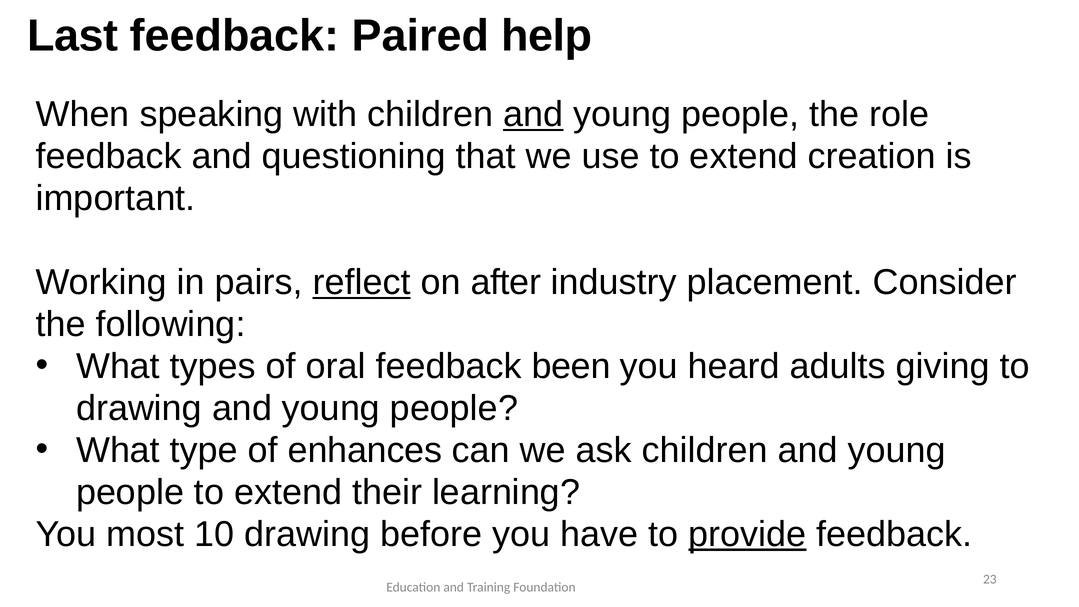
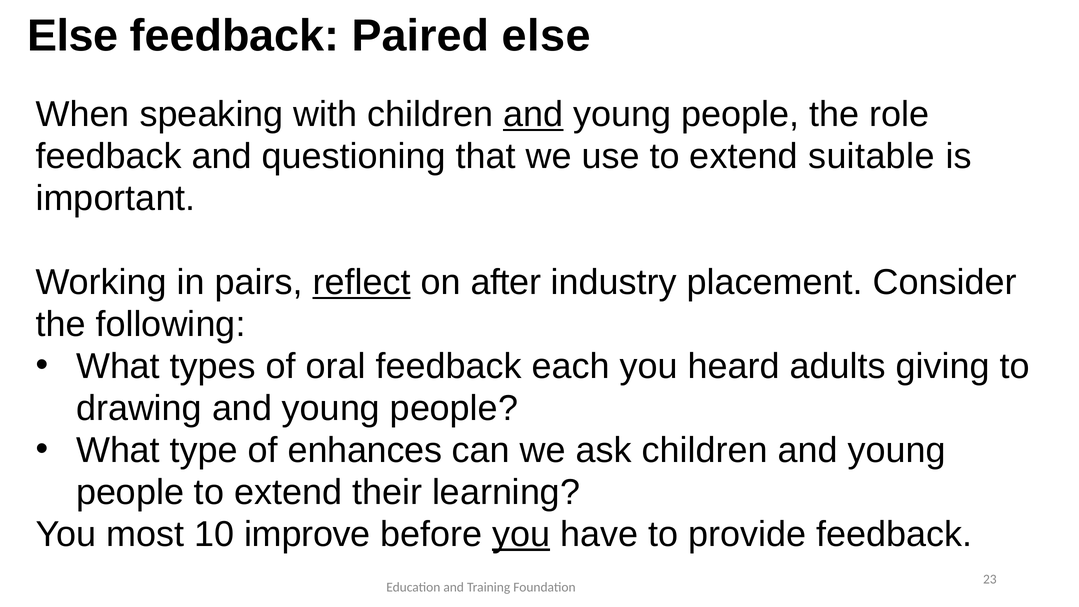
Last at (73, 36): Last -> Else
Paired help: help -> else
creation: creation -> suitable
been: been -> each
10 drawing: drawing -> improve
you at (521, 534) underline: none -> present
provide underline: present -> none
